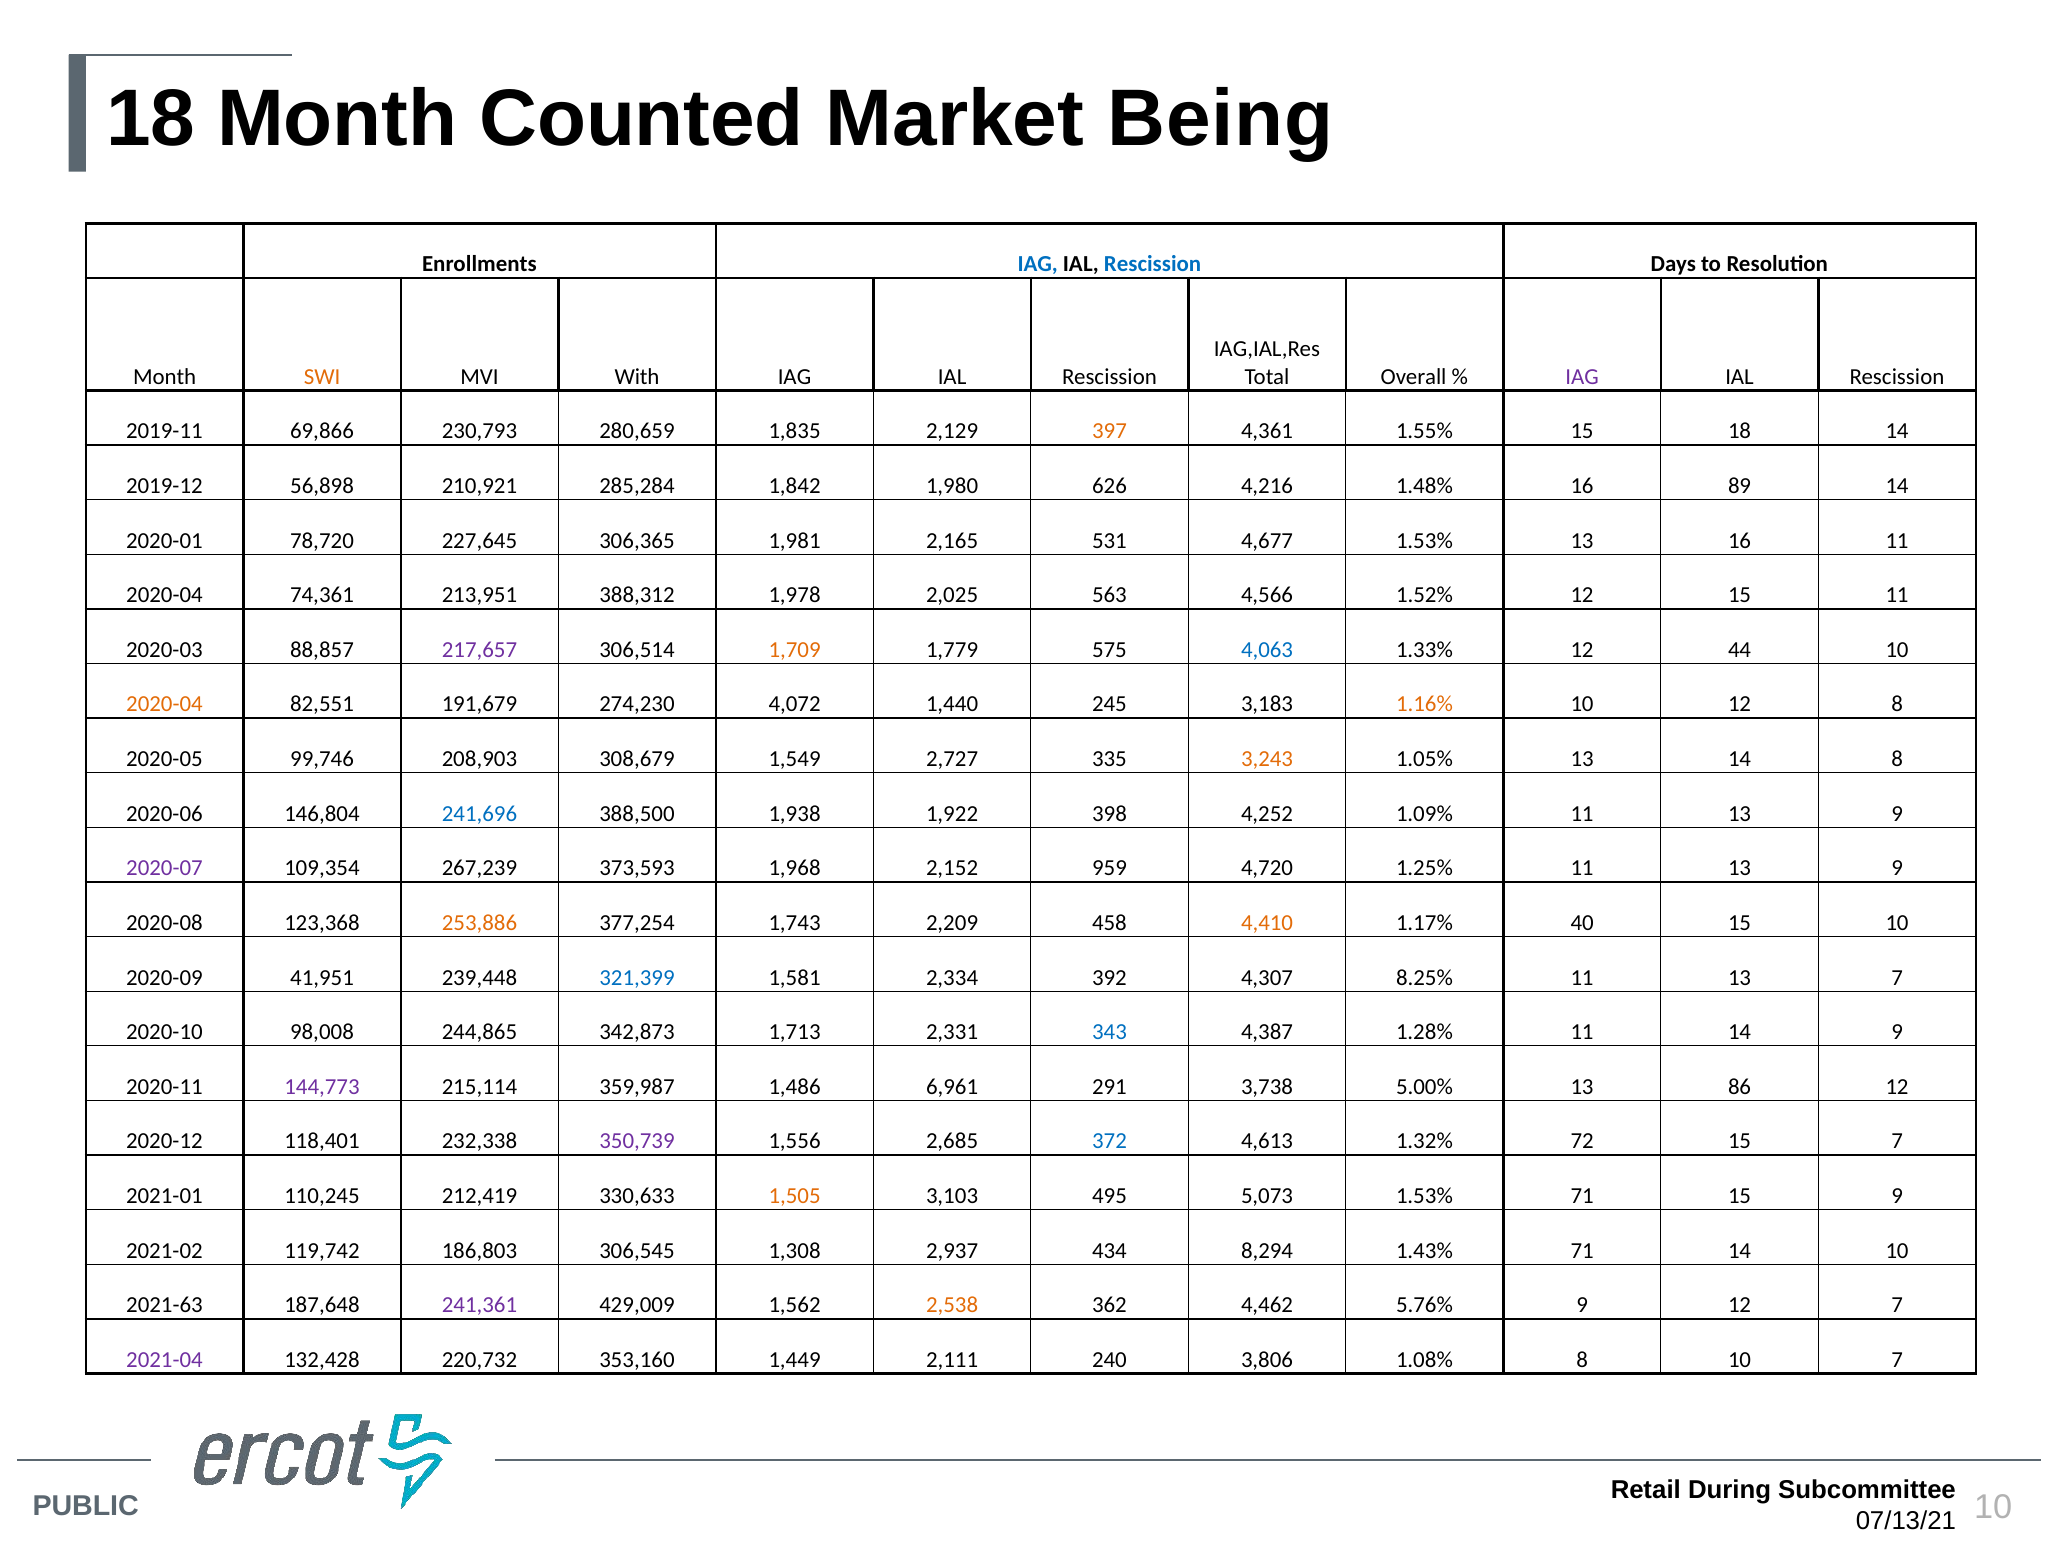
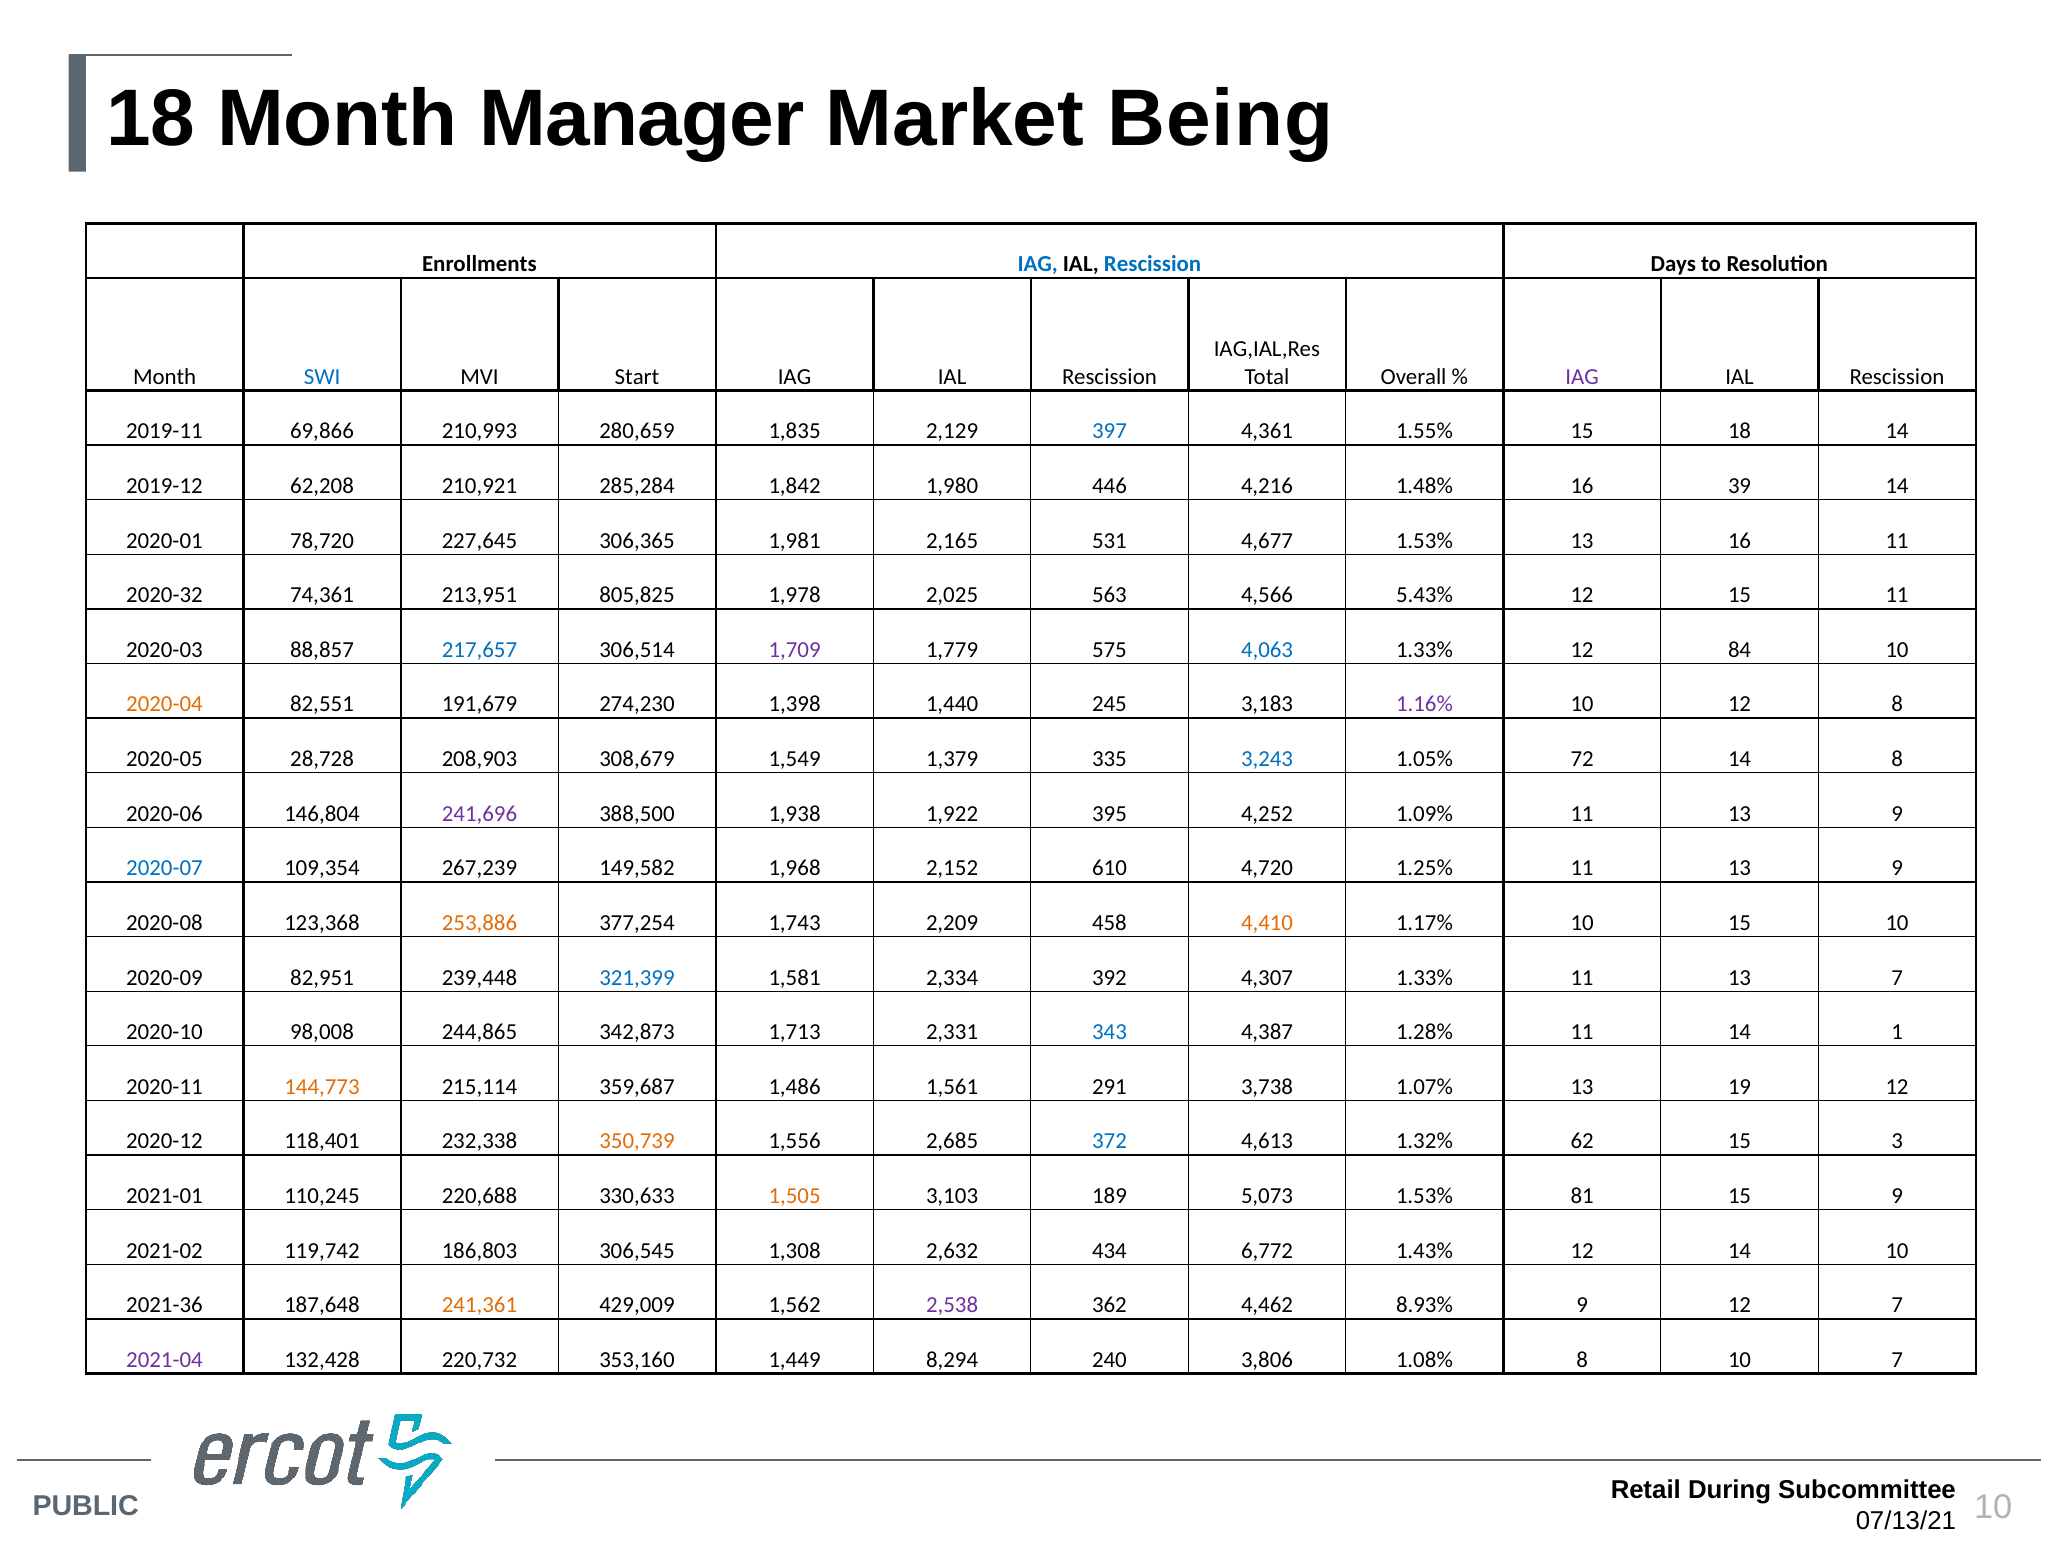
Counted: Counted -> Manager
SWI colour: orange -> blue
With: With -> Start
230,793: 230,793 -> 210,993
397 colour: orange -> blue
56,898: 56,898 -> 62,208
626: 626 -> 446
89: 89 -> 39
2020-04 at (164, 595): 2020-04 -> 2020-32
388,312: 388,312 -> 805,825
1.52%: 1.52% -> 5.43%
217,657 colour: purple -> blue
1,709 colour: orange -> purple
44: 44 -> 84
4,072: 4,072 -> 1,398
1.16% colour: orange -> purple
99,746: 99,746 -> 28,728
2,727: 2,727 -> 1,379
3,243 colour: orange -> blue
1.05% 13: 13 -> 72
241,696 colour: blue -> purple
398: 398 -> 395
2020-07 colour: purple -> blue
373,593: 373,593 -> 149,582
959: 959 -> 610
1.17% 40: 40 -> 10
41,951: 41,951 -> 82,951
4,307 8.25%: 8.25% -> 1.33%
14 9: 9 -> 1
144,773 colour: purple -> orange
359,987: 359,987 -> 359,687
6,961: 6,961 -> 1,561
5.00%: 5.00% -> 1.07%
86: 86 -> 19
350,739 colour: purple -> orange
72: 72 -> 62
15 7: 7 -> 3
212,419: 212,419 -> 220,688
495: 495 -> 189
1.53% 71: 71 -> 81
2,937: 2,937 -> 2,632
8,294: 8,294 -> 6,772
1.43% 71: 71 -> 12
2021-63: 2021-63 -> 2021-36
241,361 colour: purple -> orange
2,538 colour: orange -> purple
5.76%: 5.76% -> 8.93%
2,111: 2,111 -> 8,294
